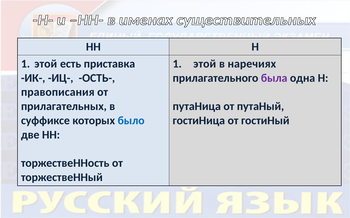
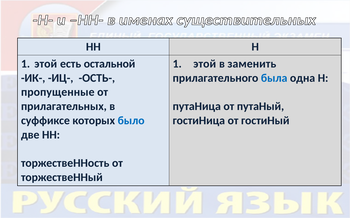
приставка: приставка -> остальной
наречиях: наречиях -> заменить
была colour: purple -> blue
правописания: правописания -> пропущенные
